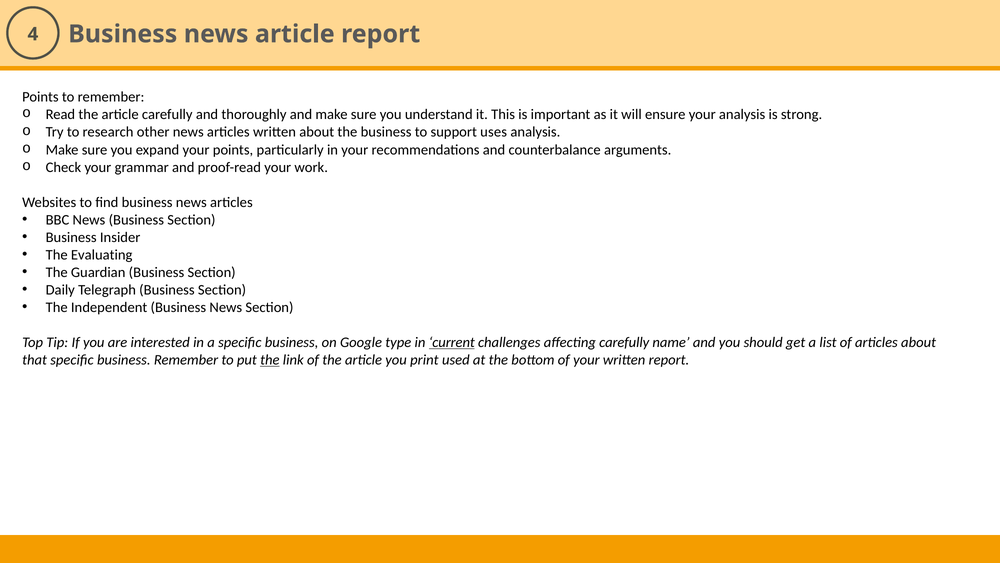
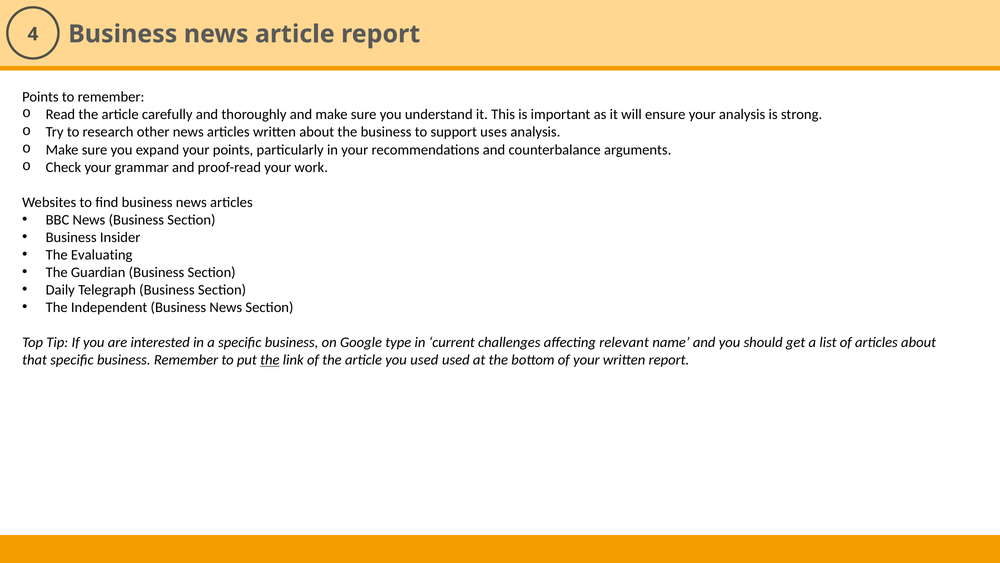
current underline: present -> none
affecting carefully: carefully -> relevant
you print: print -> used
